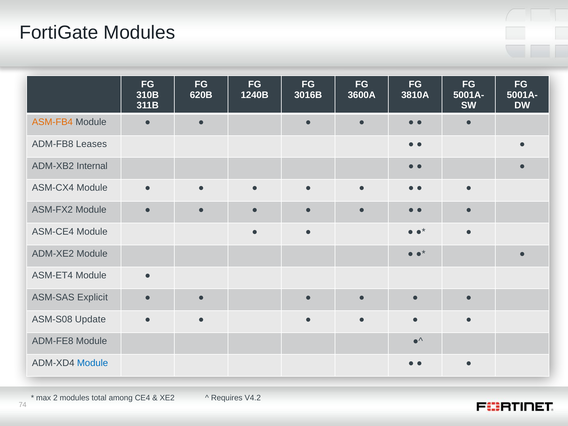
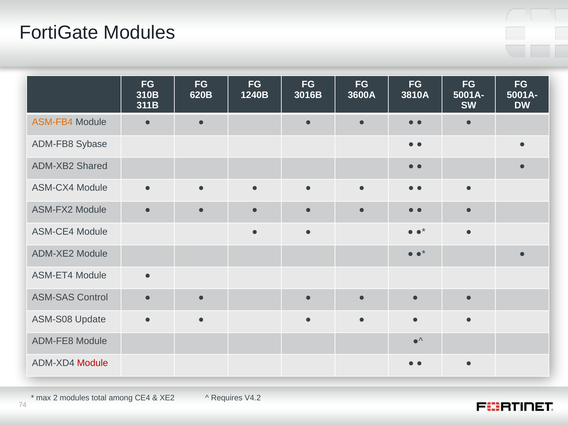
Leases: Leases -> Sybase
Internal: Internal -> Shared
Explicit: Explicit -> Control
Module at (93, 363) colour: blue -> red
